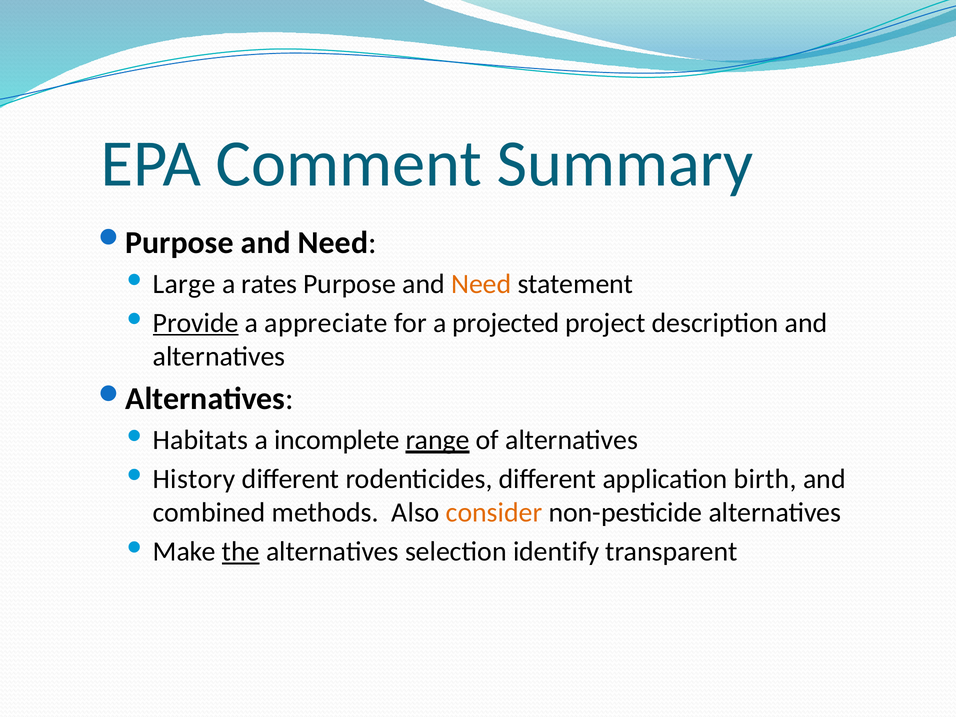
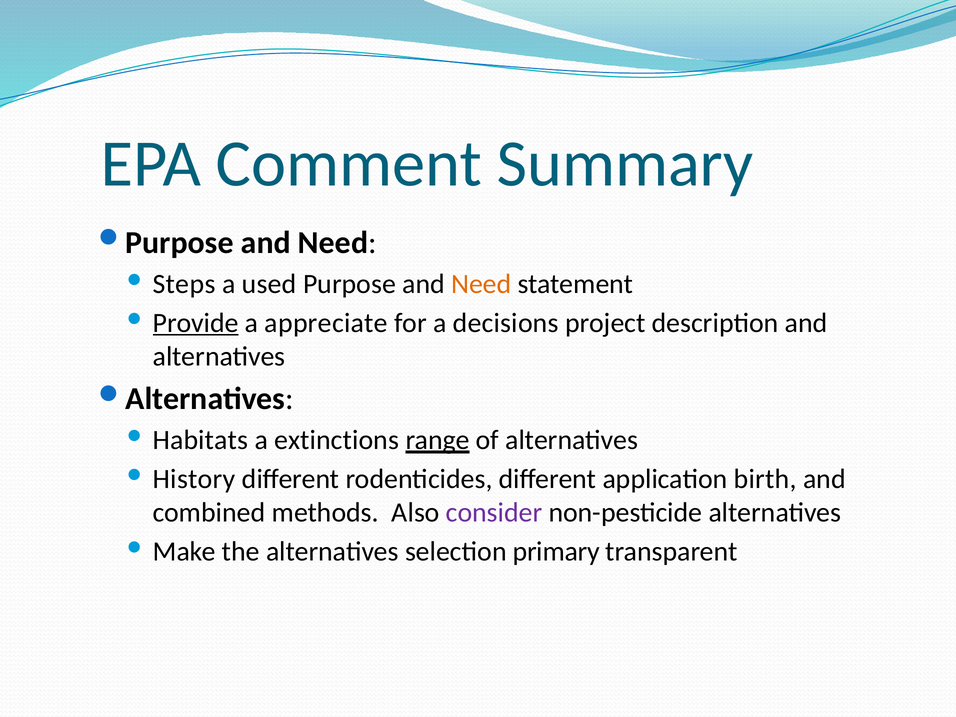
Large: Large -> Steps
rates: rates -> used
projected: projected -> decisions
incomplete: incomplete -> extinctions
consider colour: orange -> purple
the underline: present -> none
identify: identify -> primary
